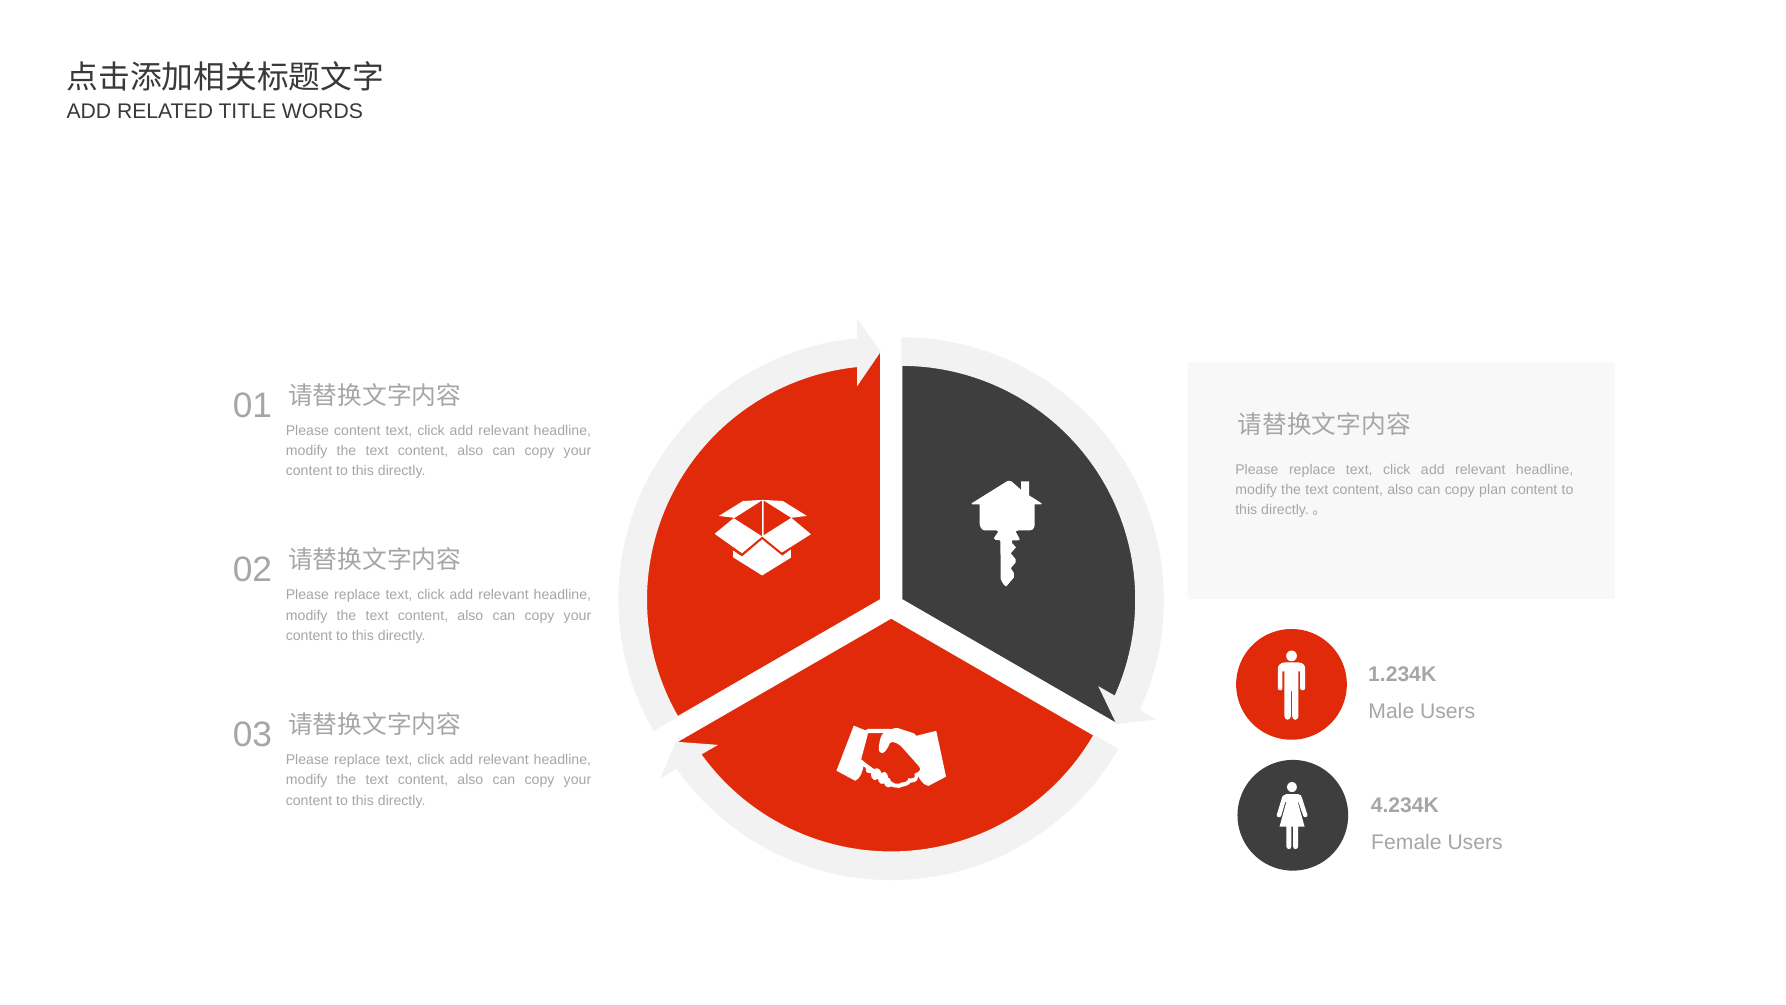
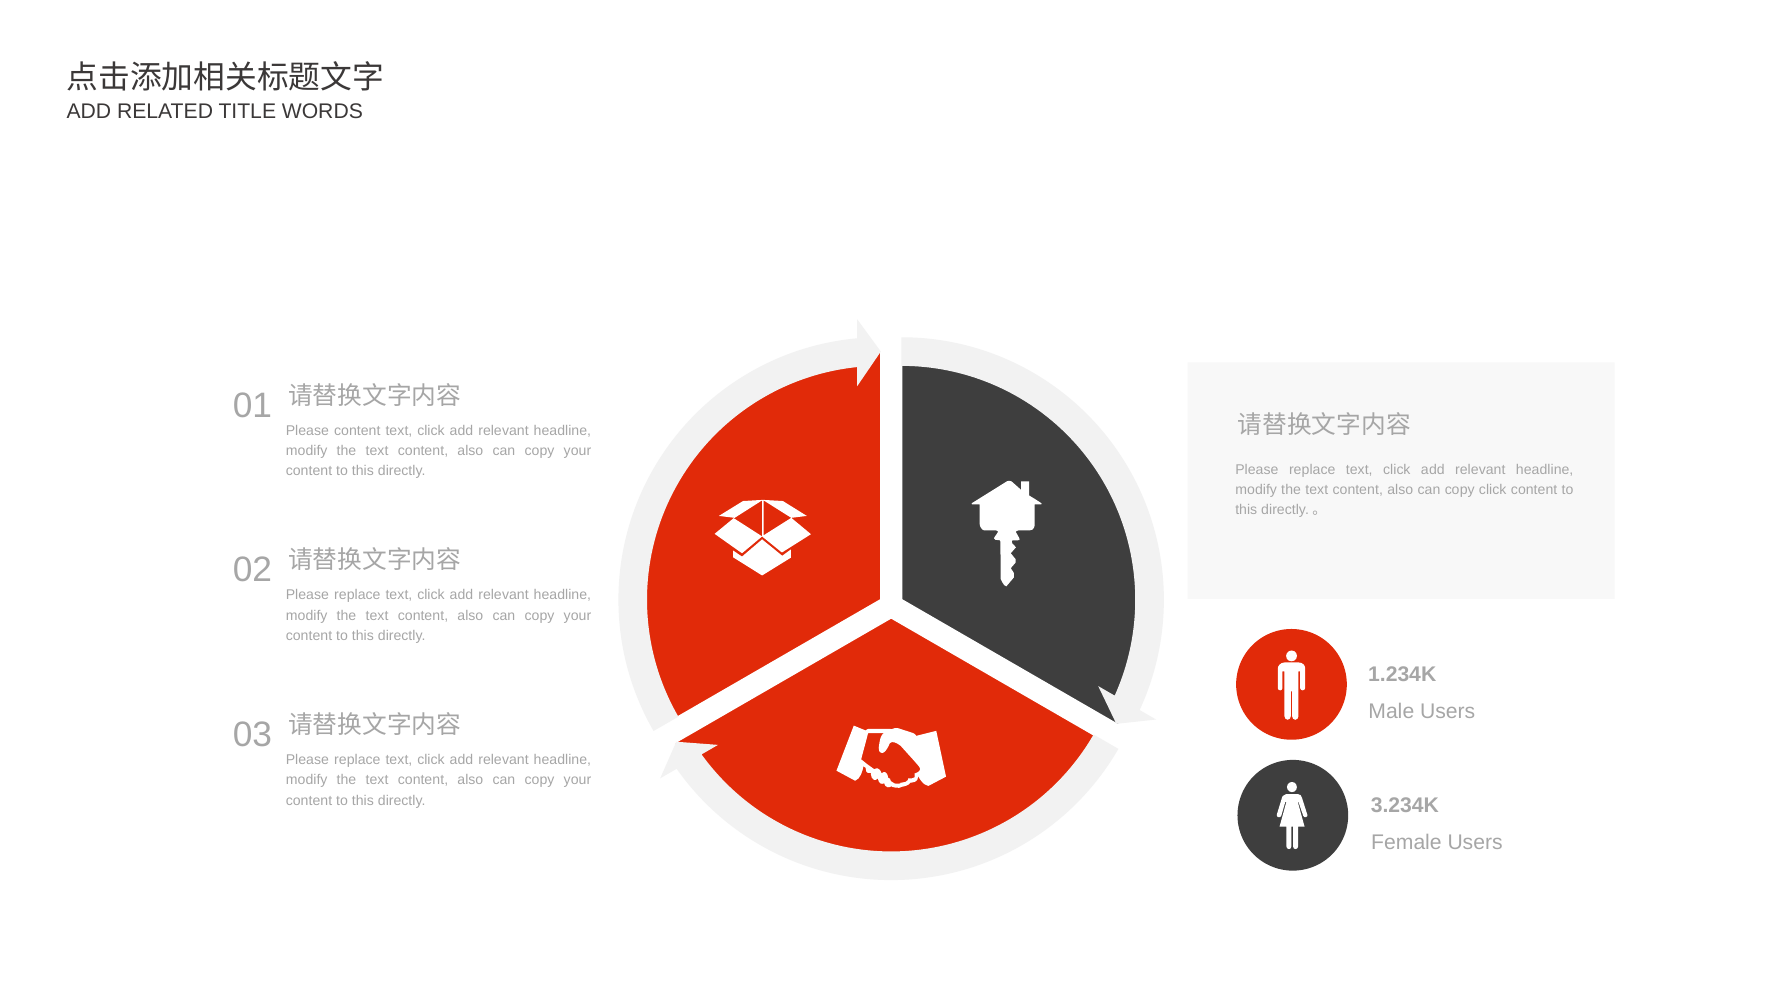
copy plan: plan -> click
4.234K: 4.234K -> 3.234K
